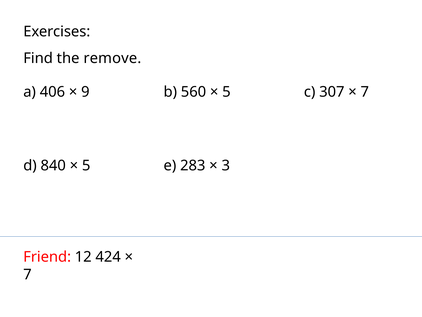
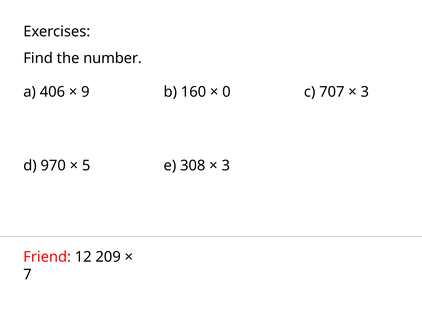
remove: remove -> number
560: 560 -> 160
5 at (226, 92): 5 -> 0
307: 307 -> 707
7 at (365, 92): 7 -> 3
840: 840 -> 970
283: 283 -> 308
424: 424 -> 209
